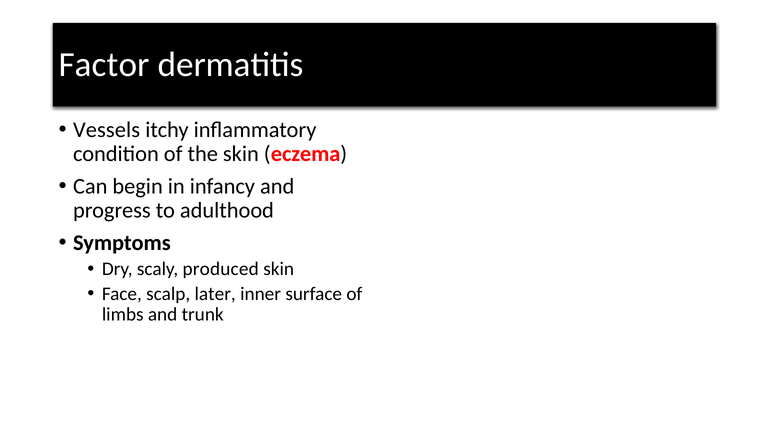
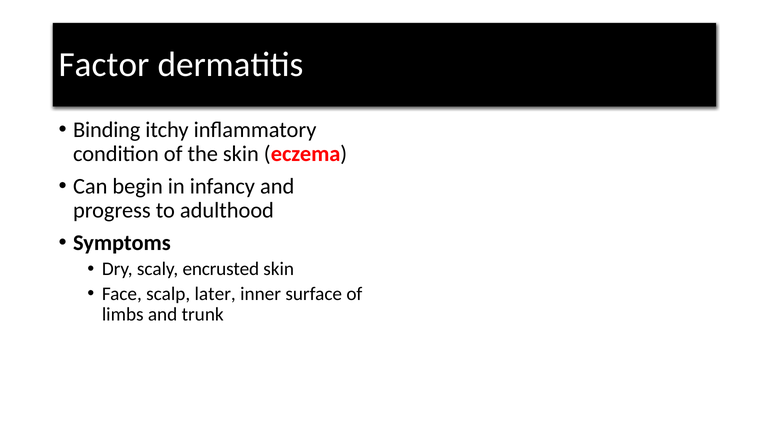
Vessels: Vessels -> Binding
produced: produced -> encrusted
